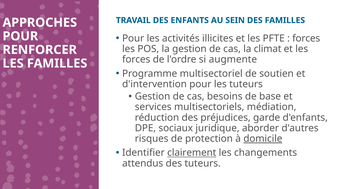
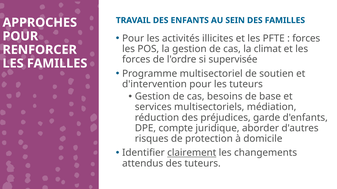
augmente: augmente -> supervisée
sociaux: sociaux -> compte
domicile underline: present -> none
